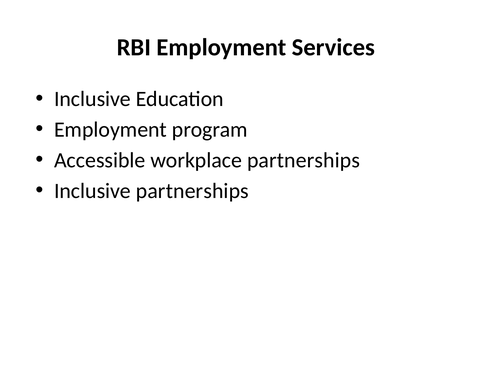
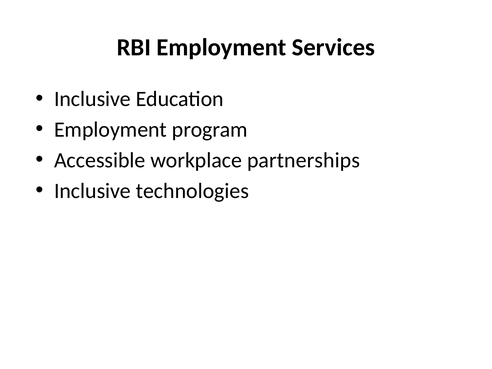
Inclusive partnerships: partnerships -> technologies
